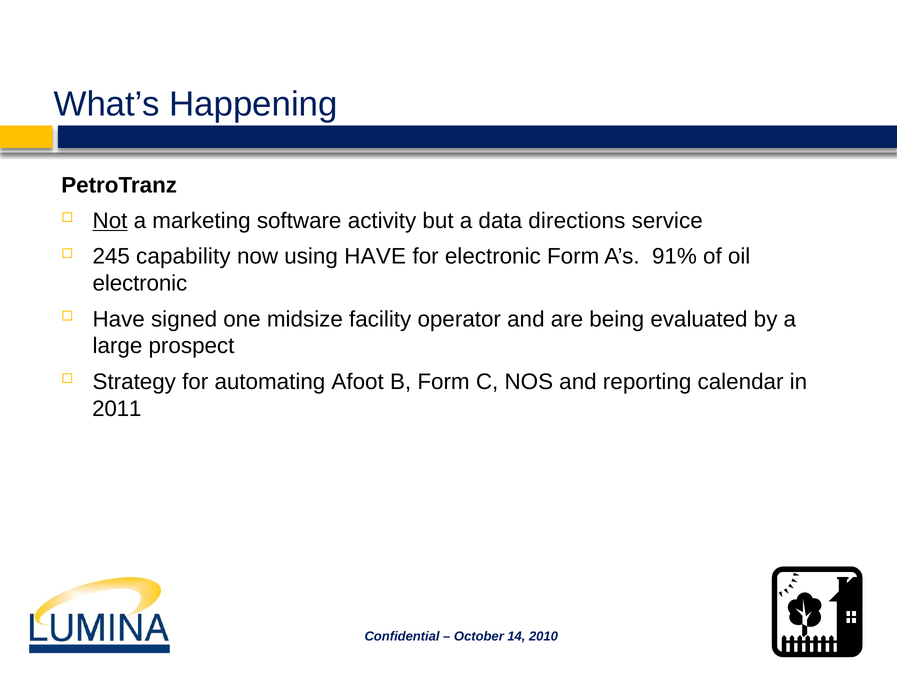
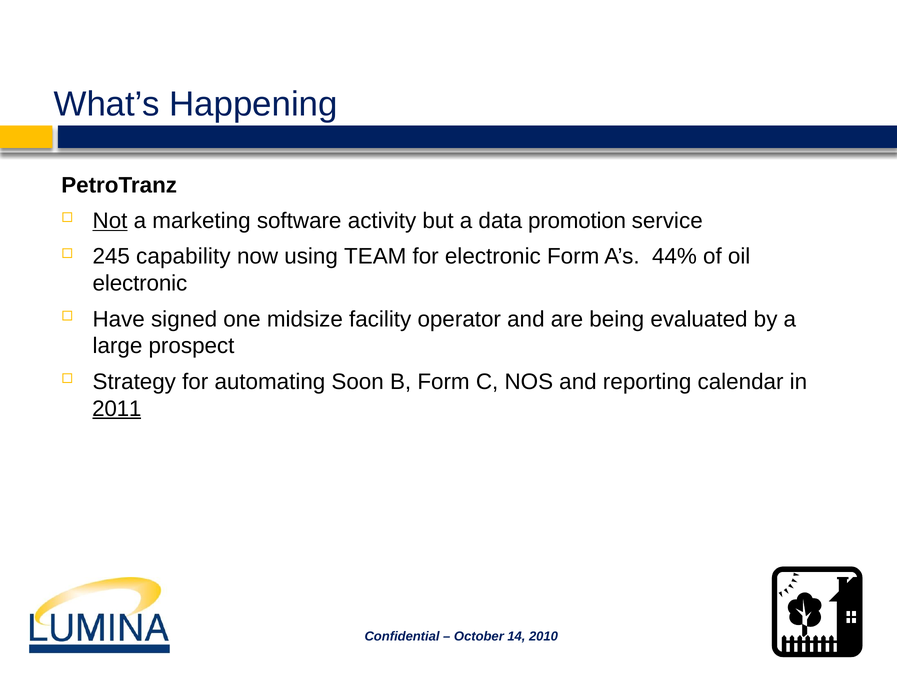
directions: directions -> promotion
using HAVE: HAVE -> TEAM
91%: 91% -> 44%
Afoot: Afoot -> Soon
2011 underline: none -> present
